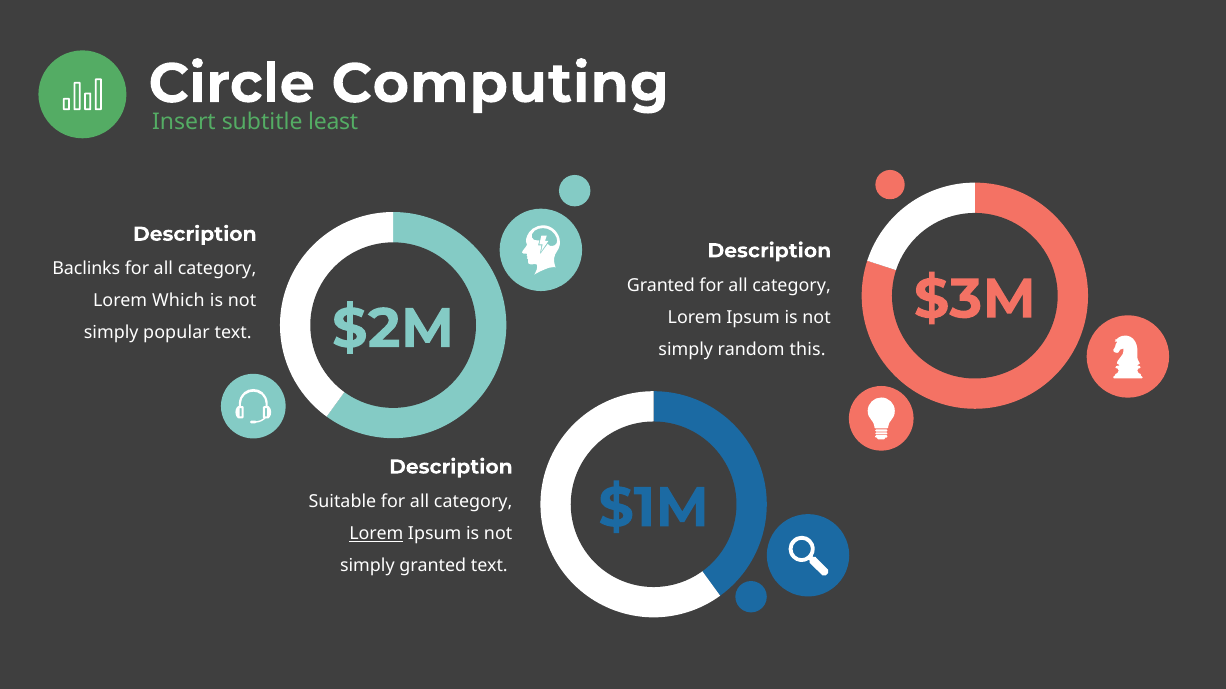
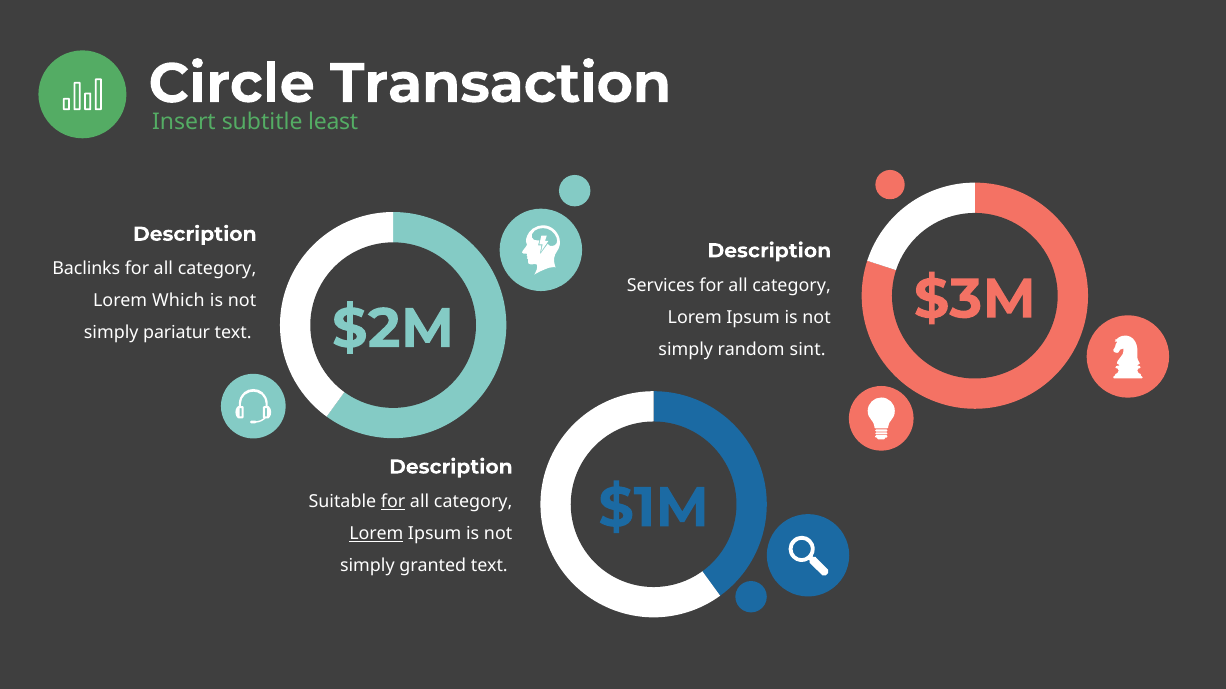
Computing: Computing -> Transaction
Granted at (661, 286): Granted -> Services
popular: popular -> pariatur
this: this -> sint
for at (393, 502) underline: none -> present
